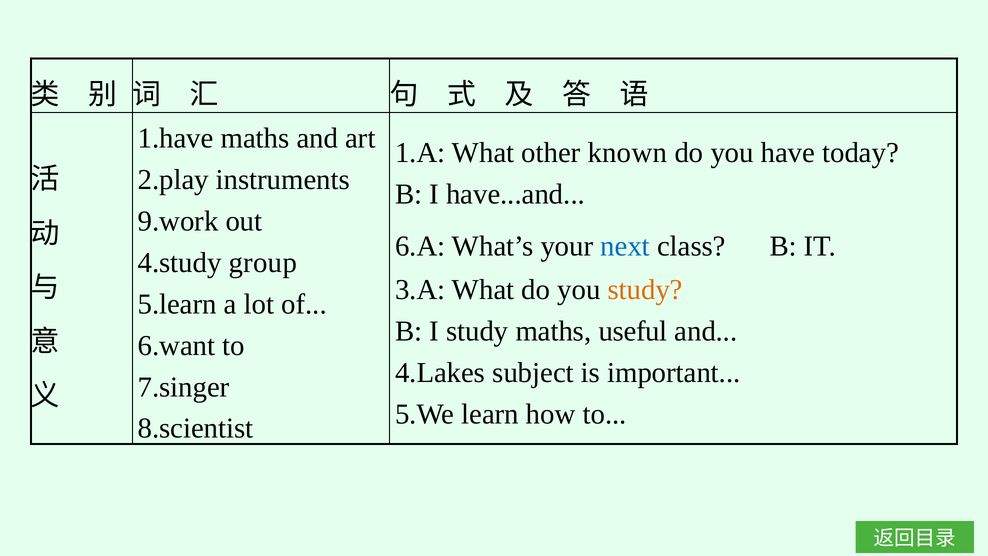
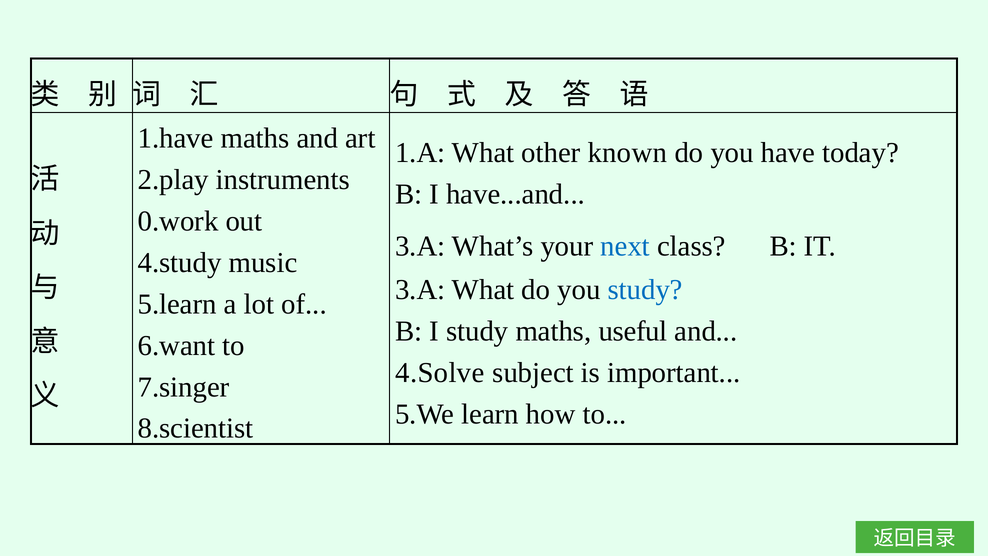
9.work: 9.work -> 0.work
6.A at (420, 246): 6.A -> 3.A
group: group -> music
study at (645, 290) colour: orange -> blue
4.Lakes: 4.Lakes -> 4.Solve
